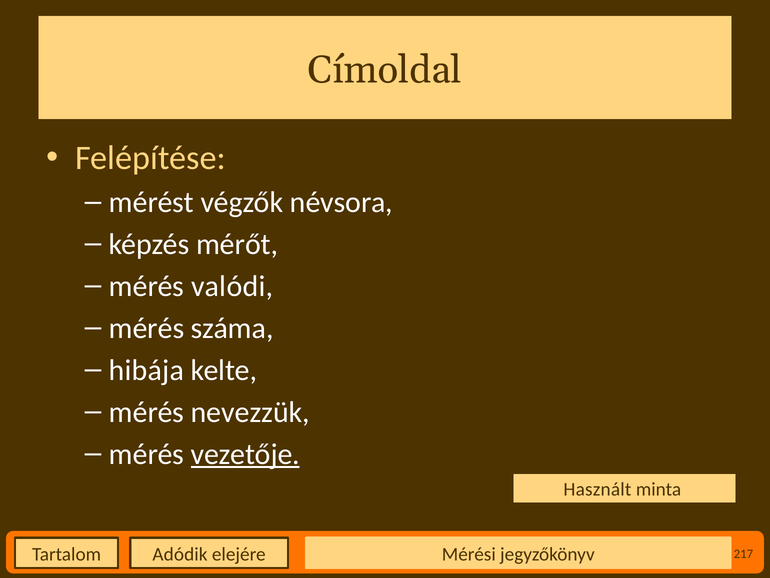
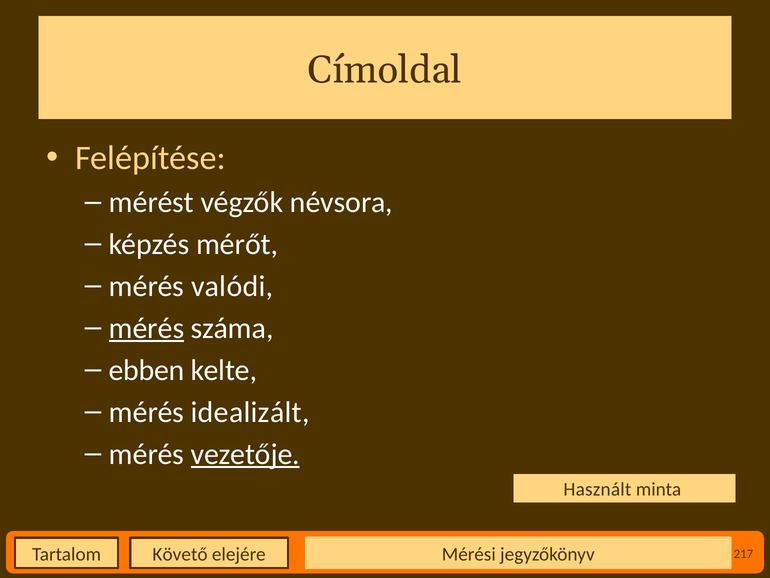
mérés at (147, 328) underline: none -> present
hibája: hibája -> ebben
nevezzük: nevezzük -> idealizált
Adódik: Adódik -> Követő
